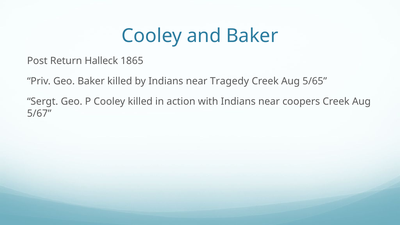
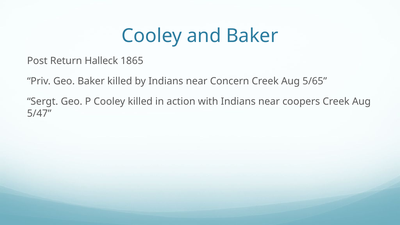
Tragedy: Tragedy -> Concern
5/67: 5/67 -> 5/47
